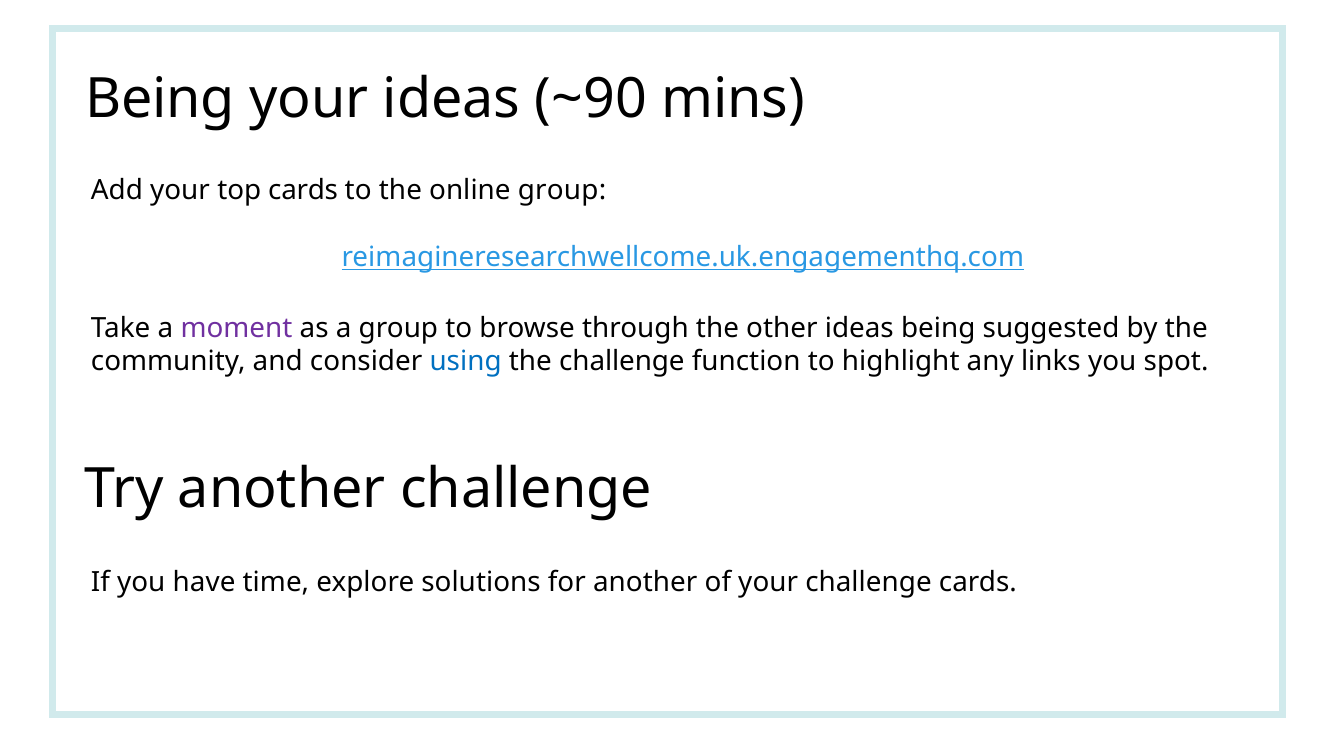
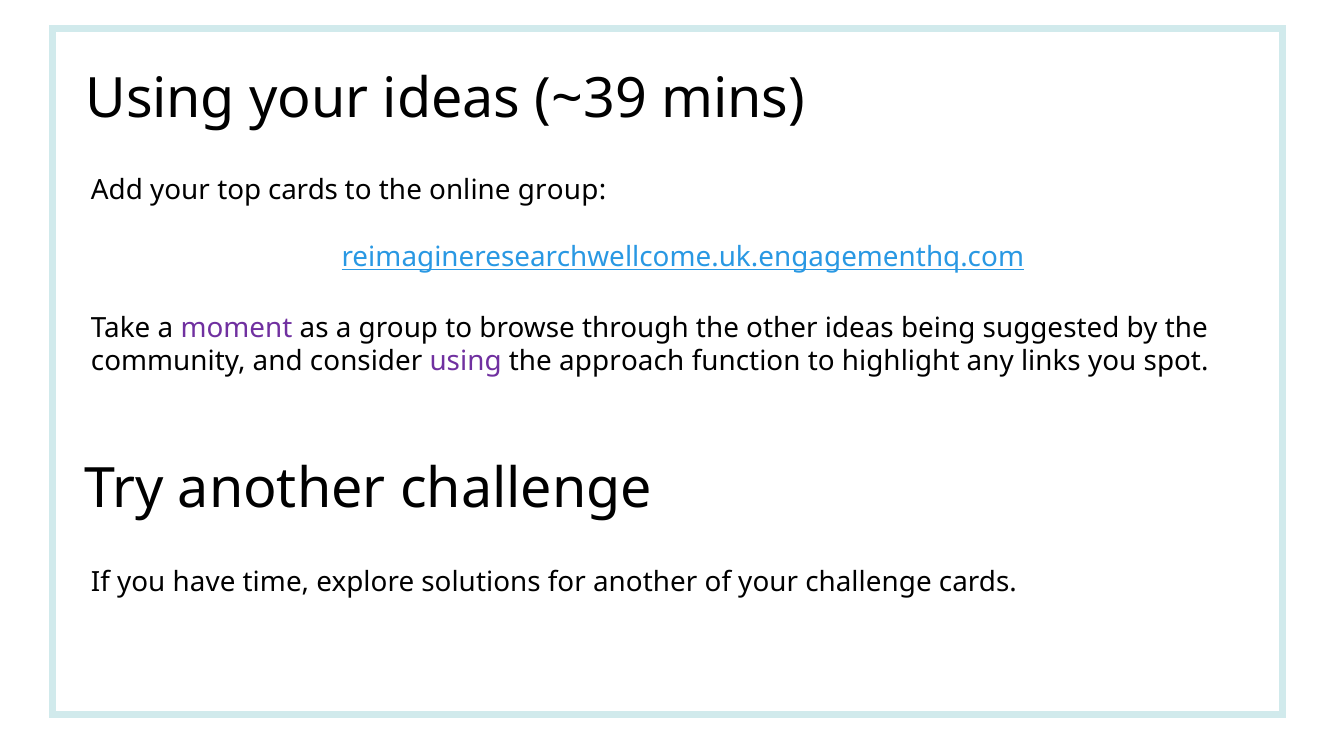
Being at (160, 99): Being -> Using
~90: ~90 -> ~39
using at (466, 362) colour: blue -> purple
the challenge: challenge -> approach
